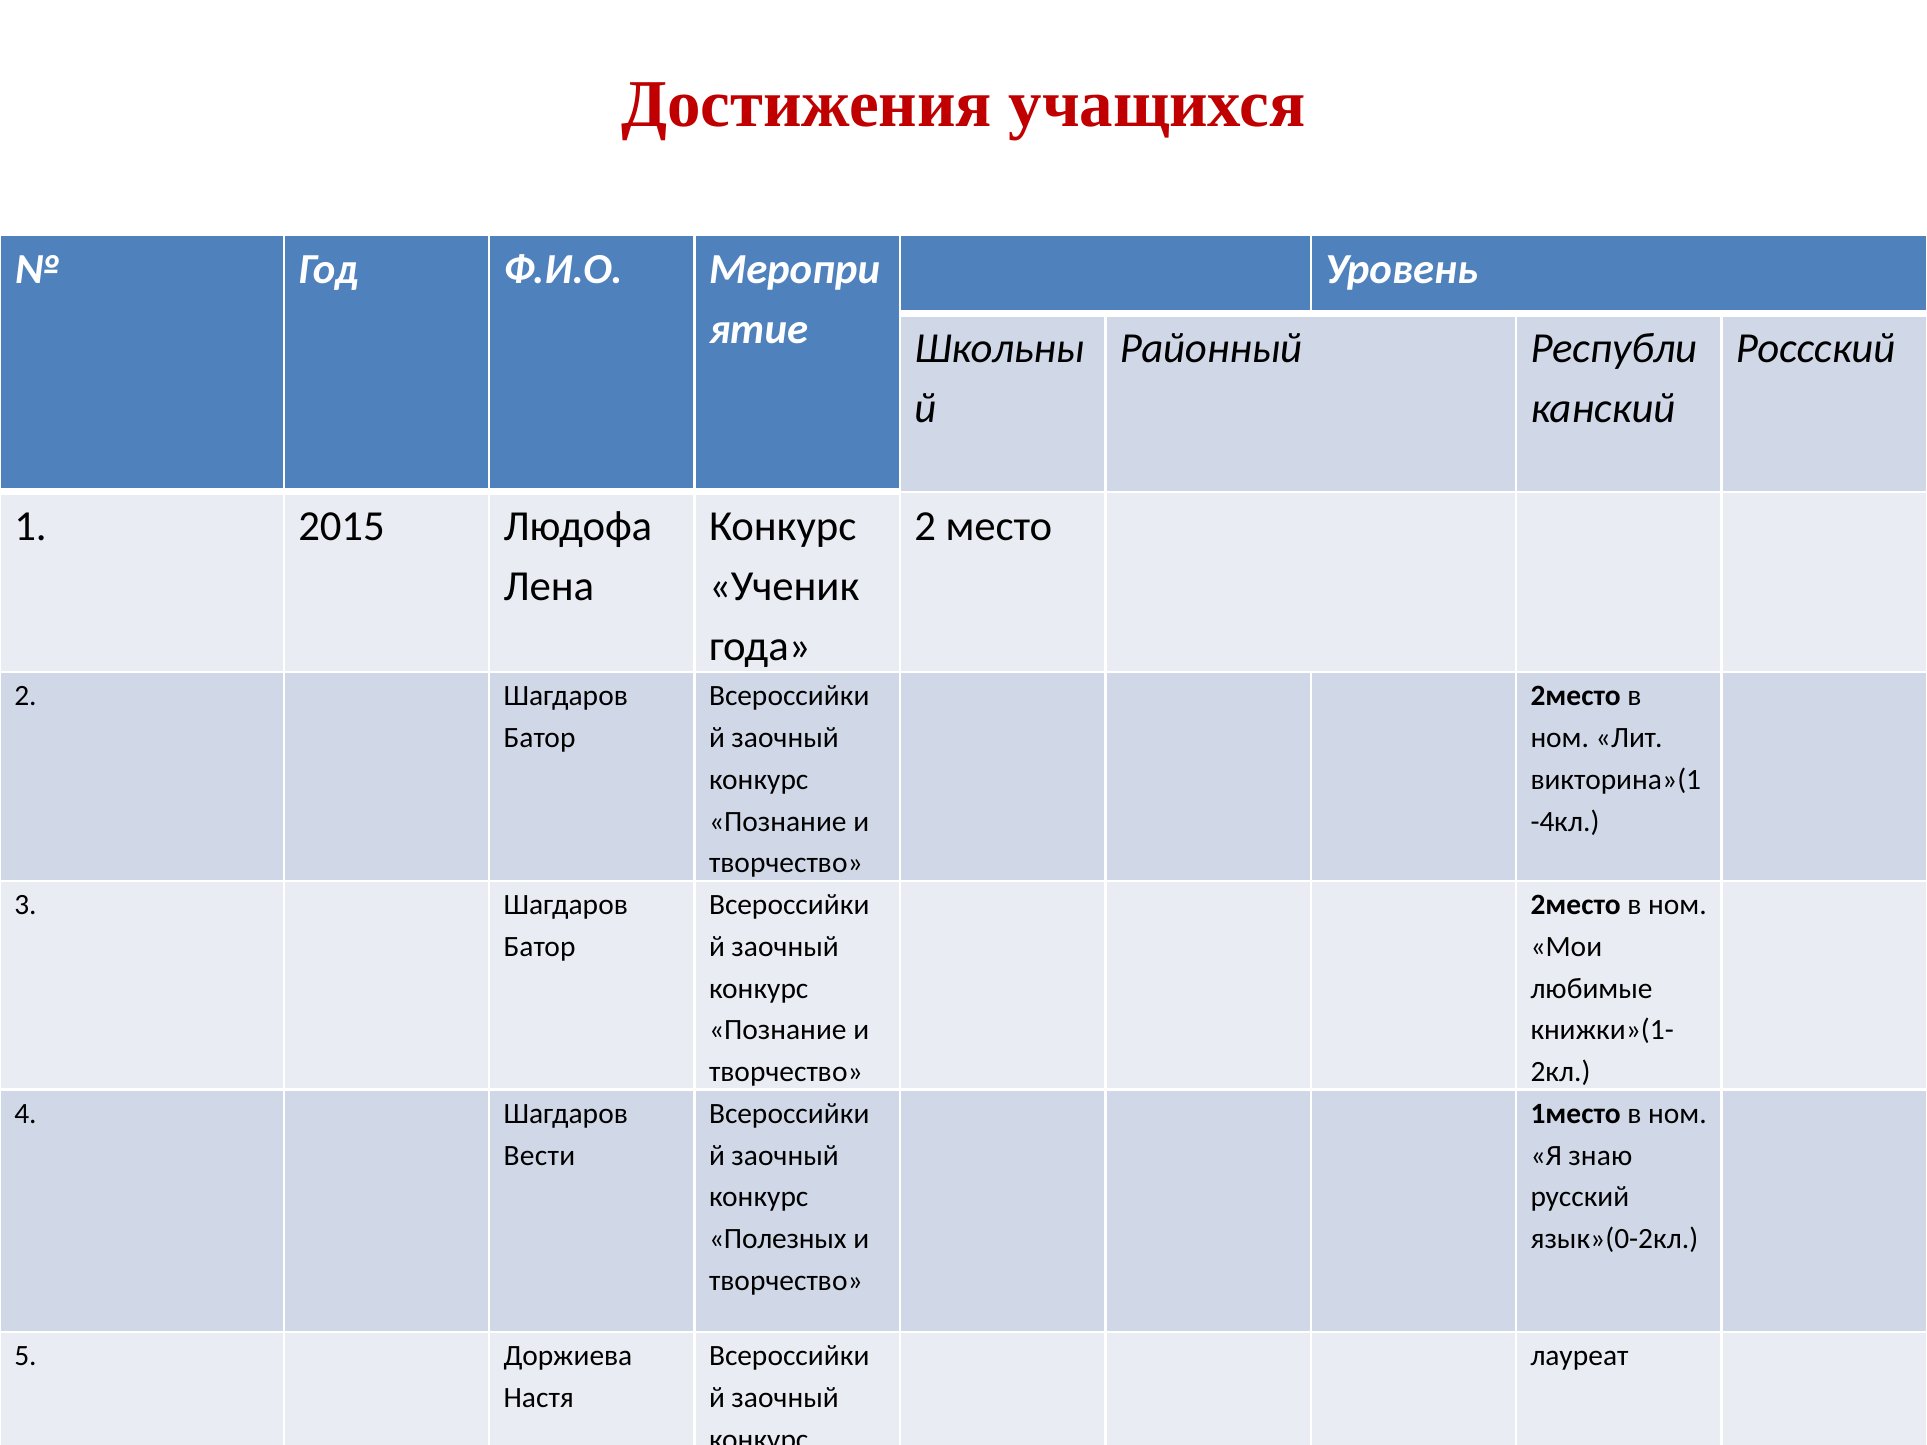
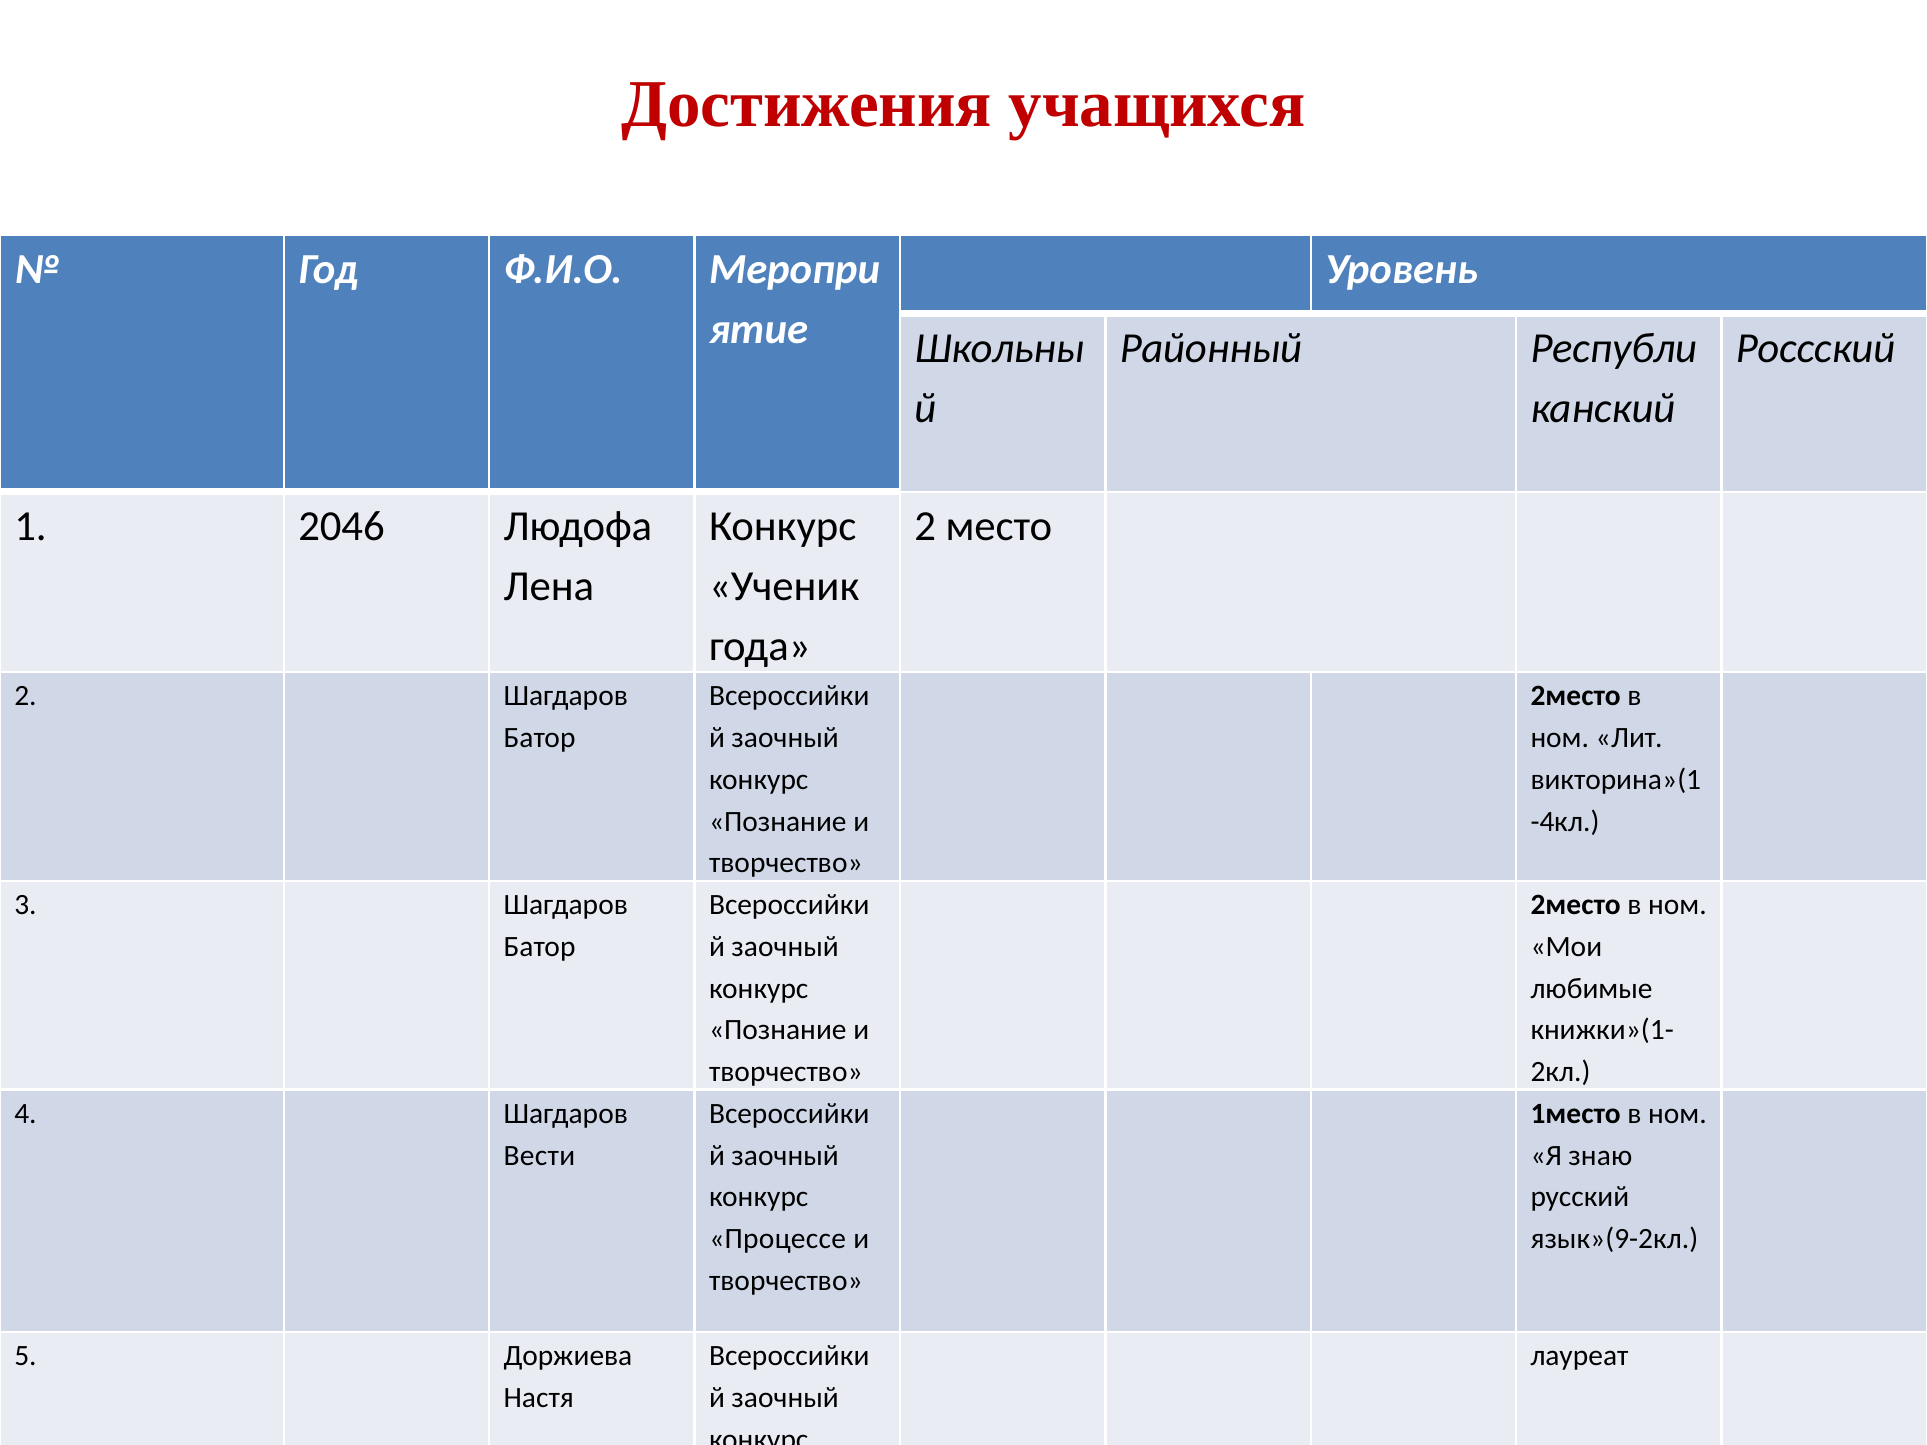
2015: 2015 -> 2046
Полезных: Полезных -> Процессе
язык»(0-2кл: язык»(0-2кл -> язык»(9-2кл
